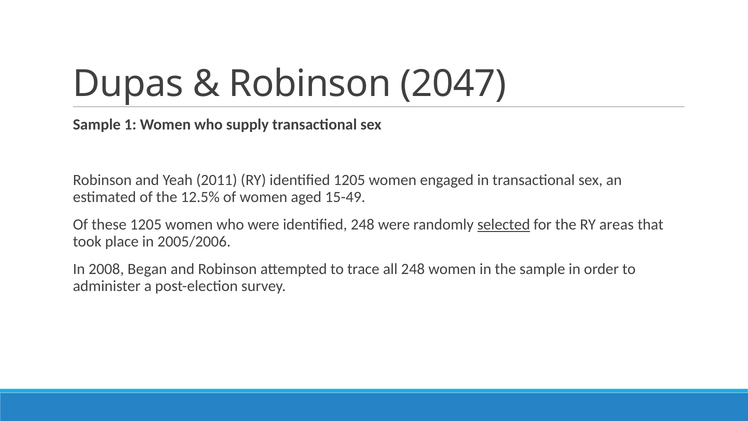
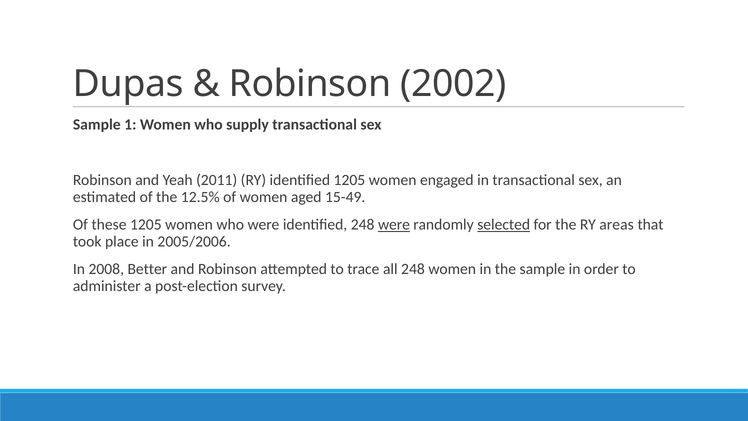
2047: 2047 -> 2002
were at (394, 225) underline: none -> present
Began: Began -> Better
